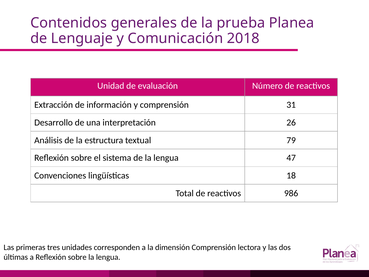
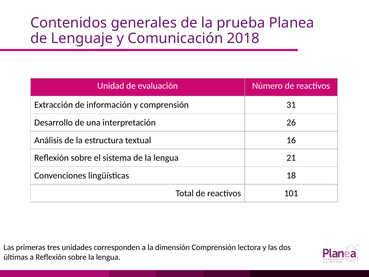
79: 79 -> 16
47: 47 -> 21
986: 986 -> 101
